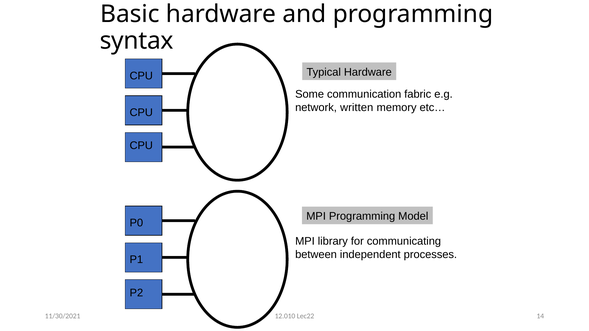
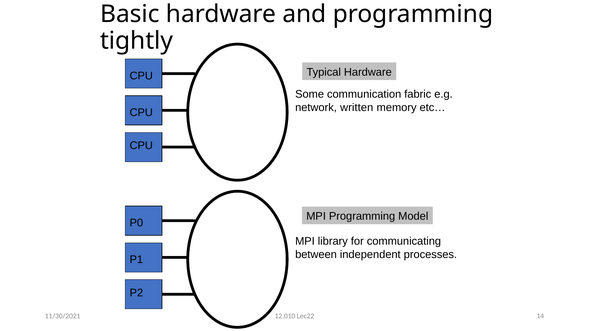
syntax: syntax -> tightly
